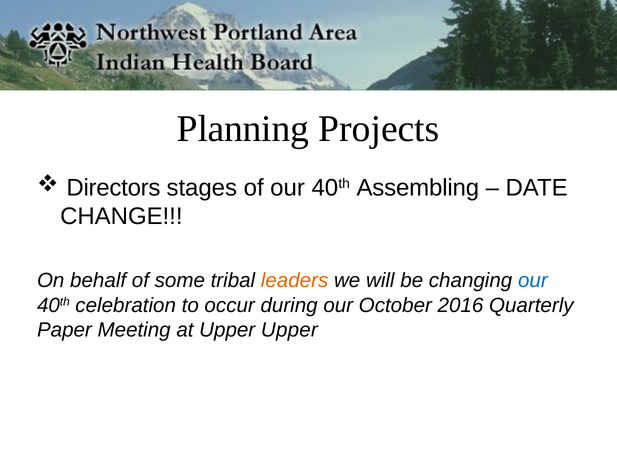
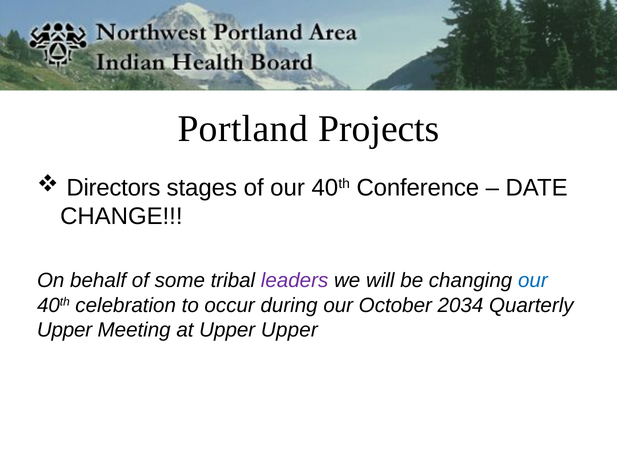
Planning: Planning -> Portland
Assembling: Assembling -> Conference
leaders colour: orange -> purple
2016: 2016 -> 2034
Paper at (64, 330): Paper -> Upper
